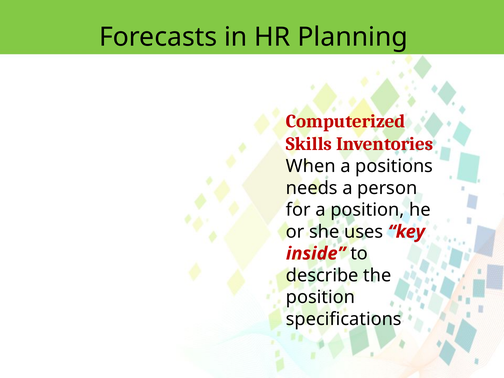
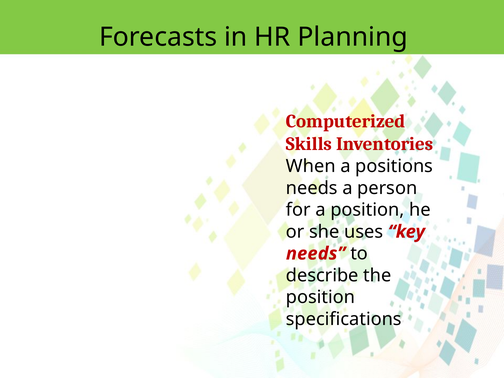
inside at (316, 254): inside -> needs
